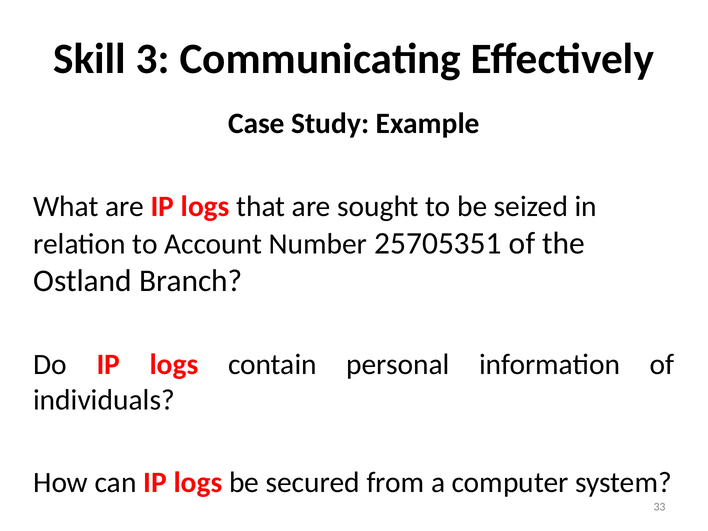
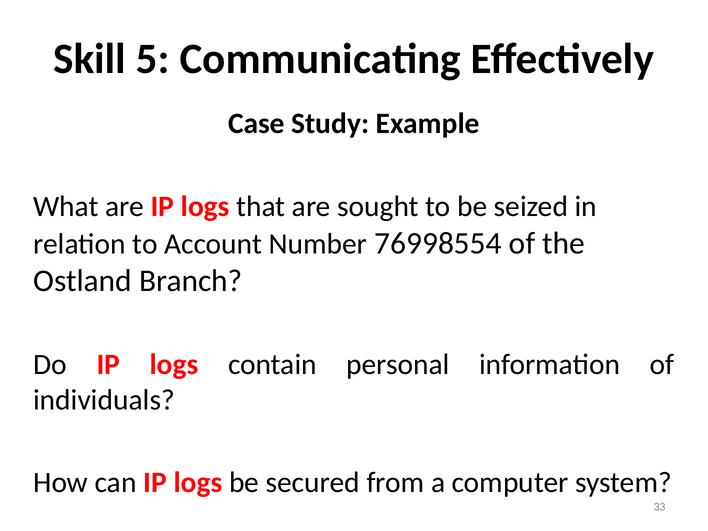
3: 3 -> 5
25705351: 25705351 -> 76998554
